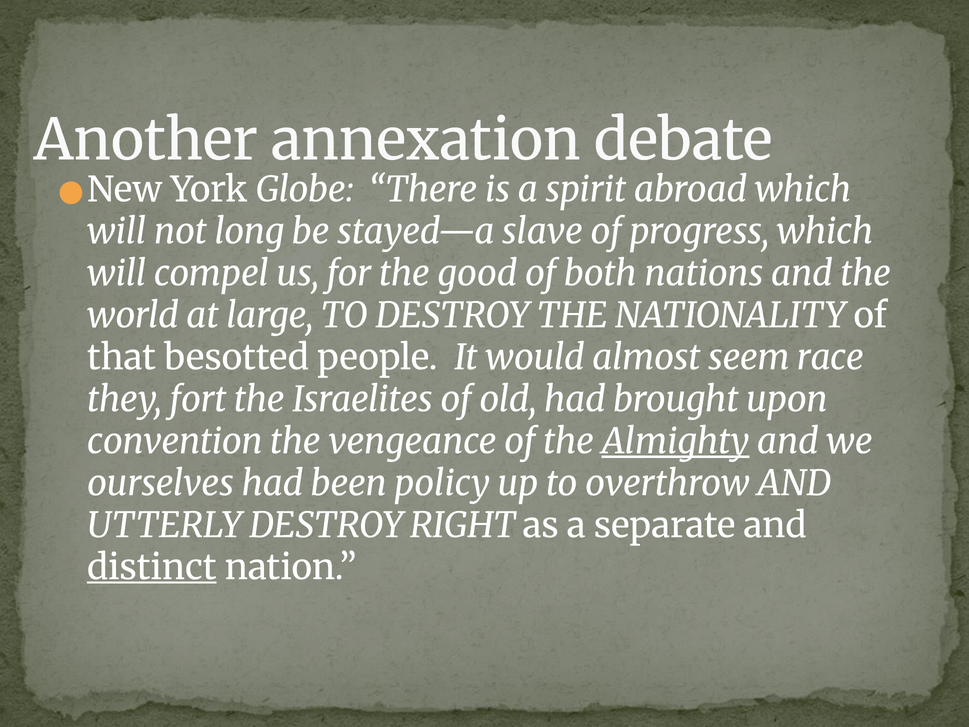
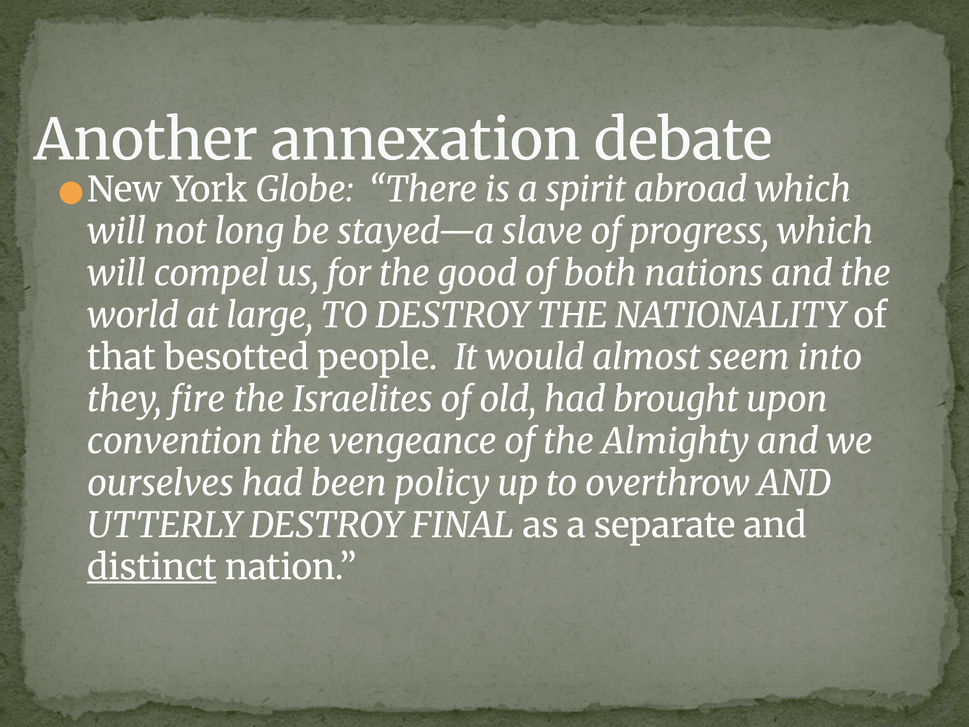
race: race -> into
fort: fort -> fire
Almighty underline: present -> none
RIGHT: RIGHT -> FINAL
